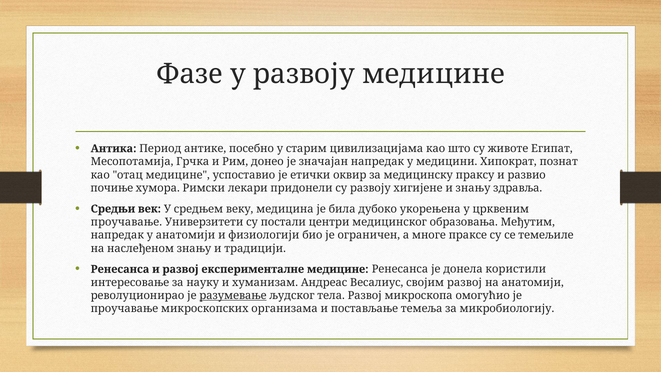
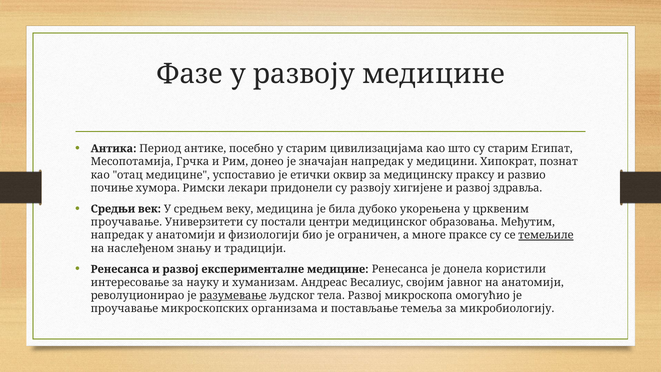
су животе: животе -> старим
хигијене и знању: знању -> развој
темељиле underline: none -> present
својим развој: развој -> јавног
